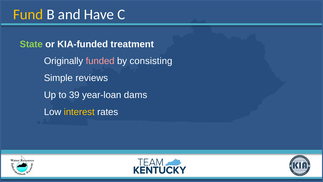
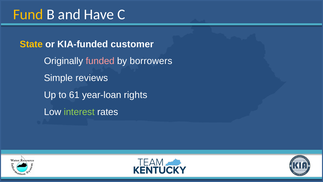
State colour: light green -> yellow
treatment: treatment -> customer
consisting: consisting -> borrowers
39: 39 -> 61
dams: dams -> rights
interest colour: yellow -> light green
